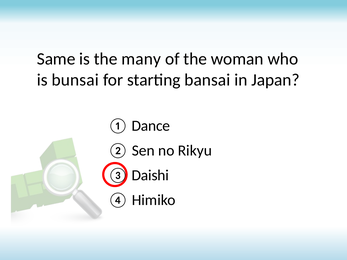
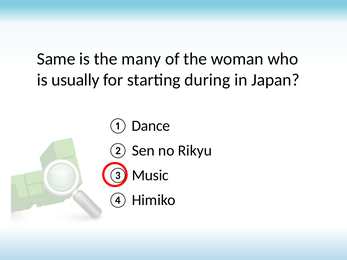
bunsai: bunsai -> usually
bansai: bansai -> during
Daishi: Daishi -> Music
